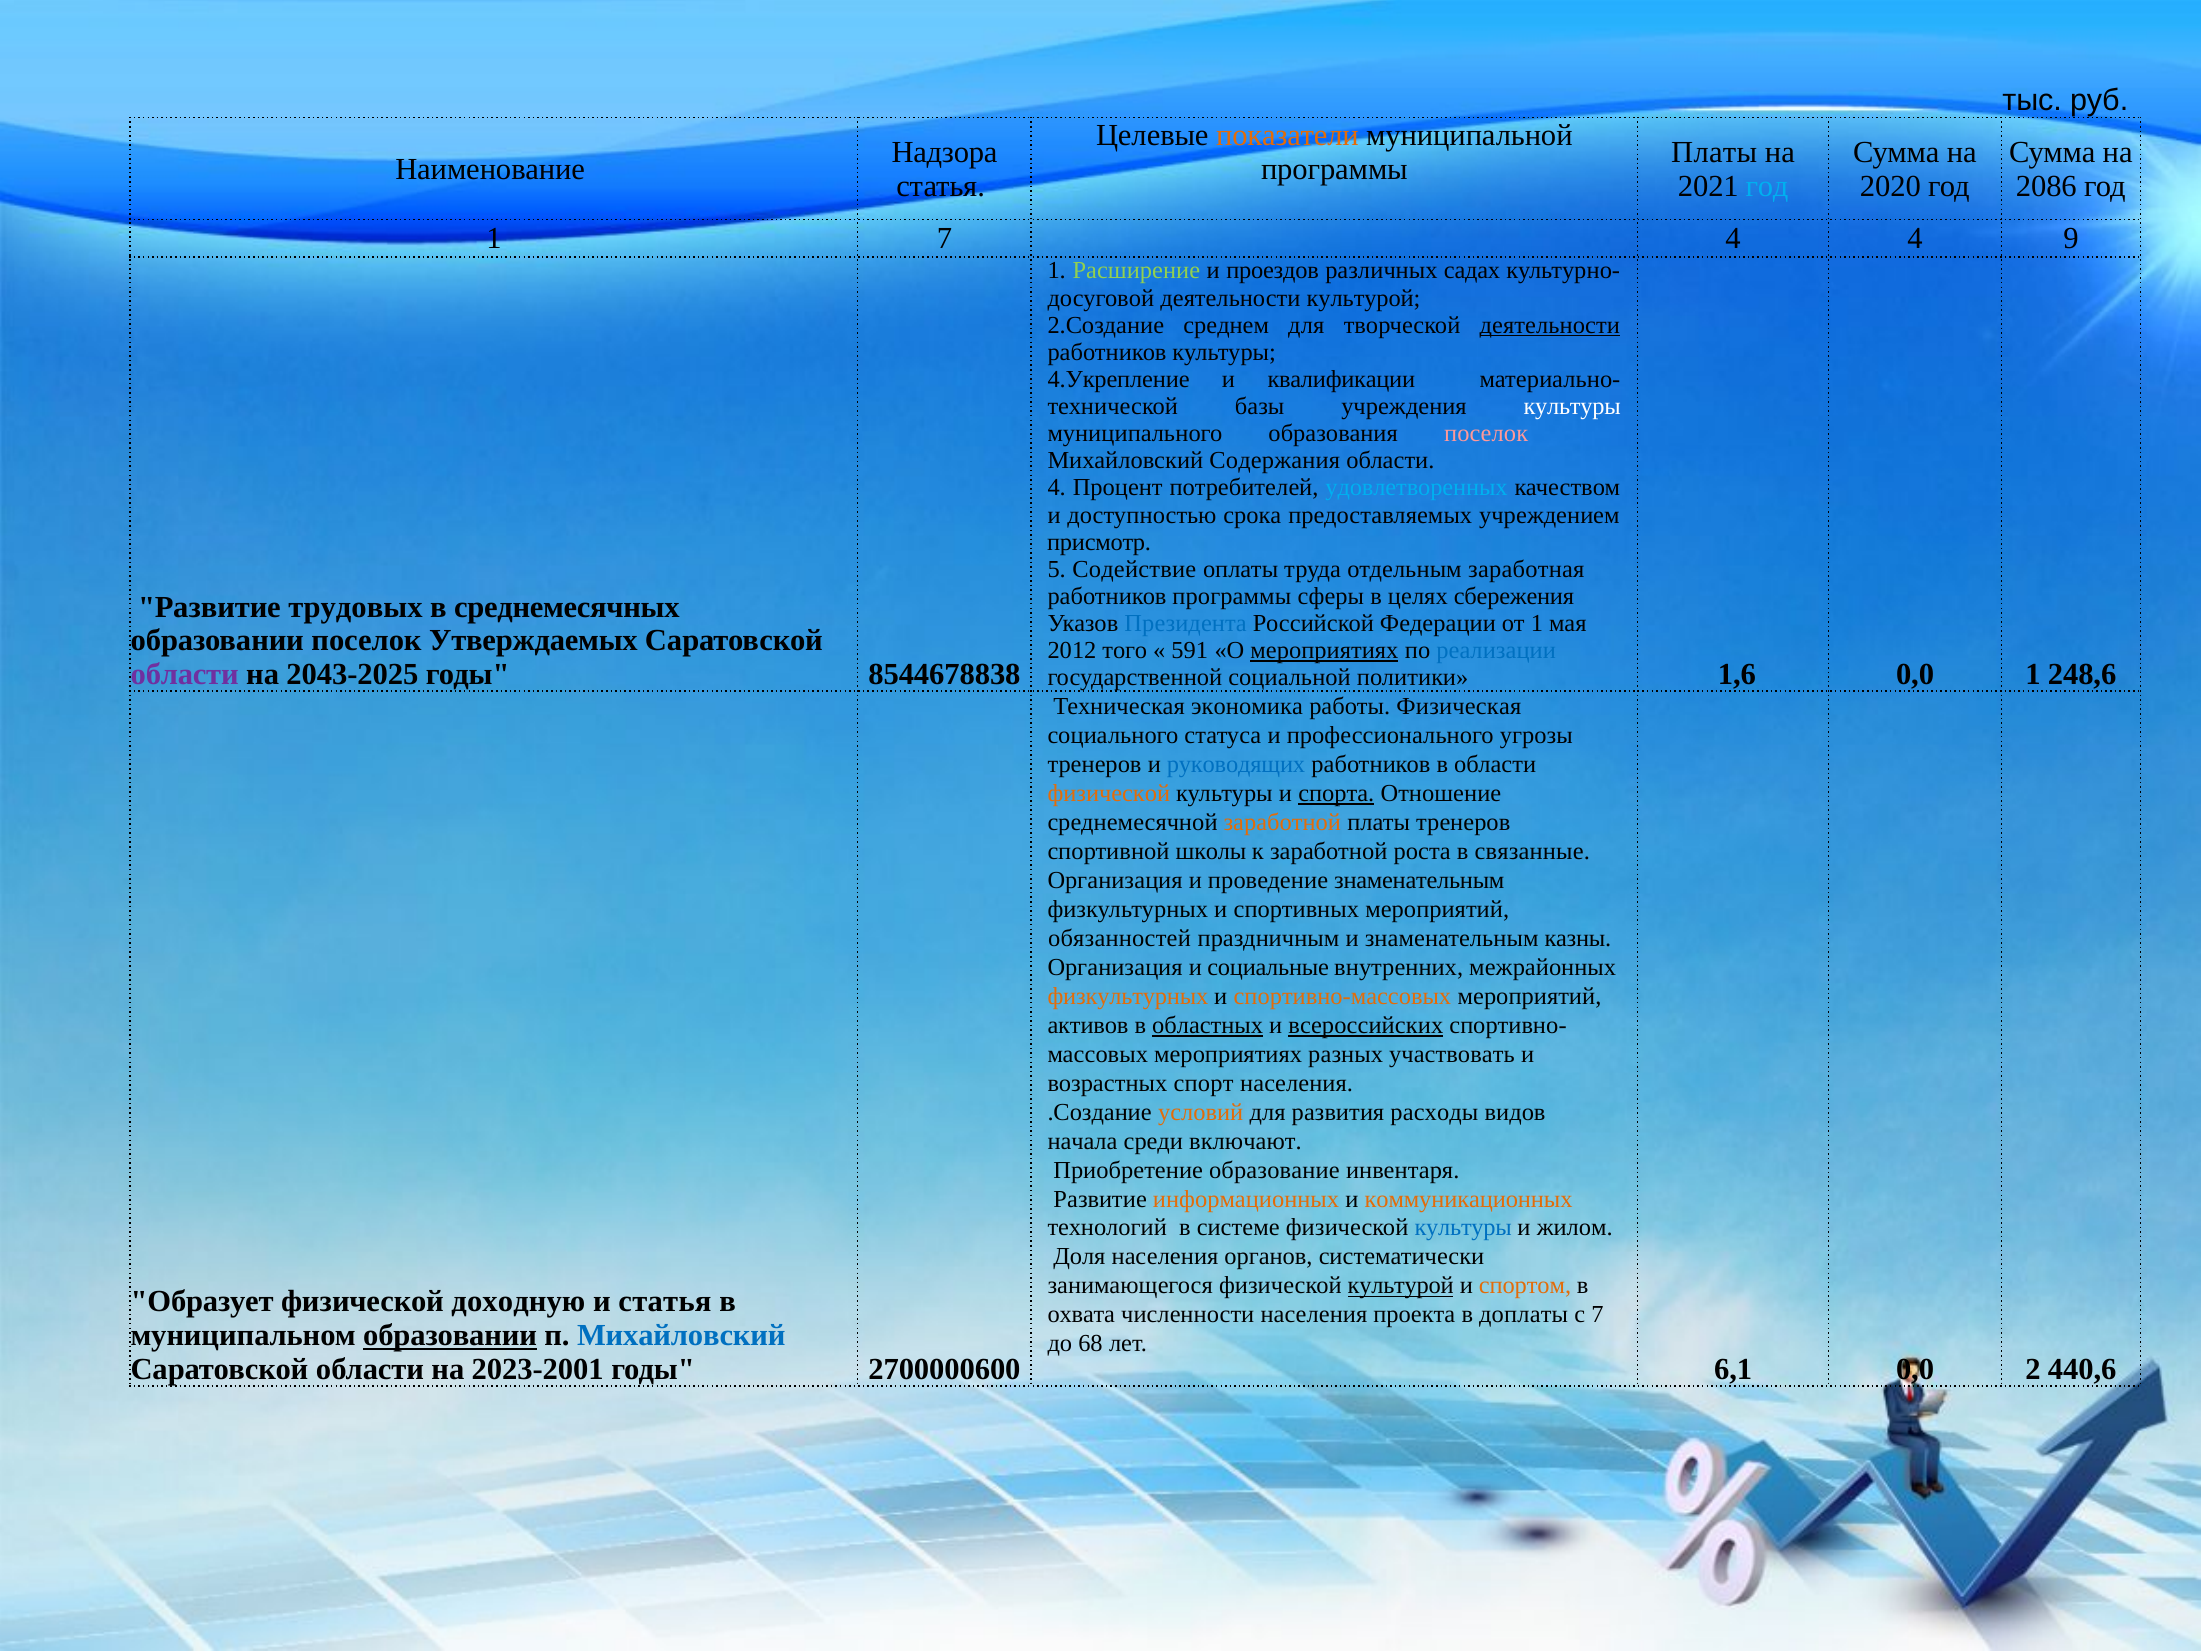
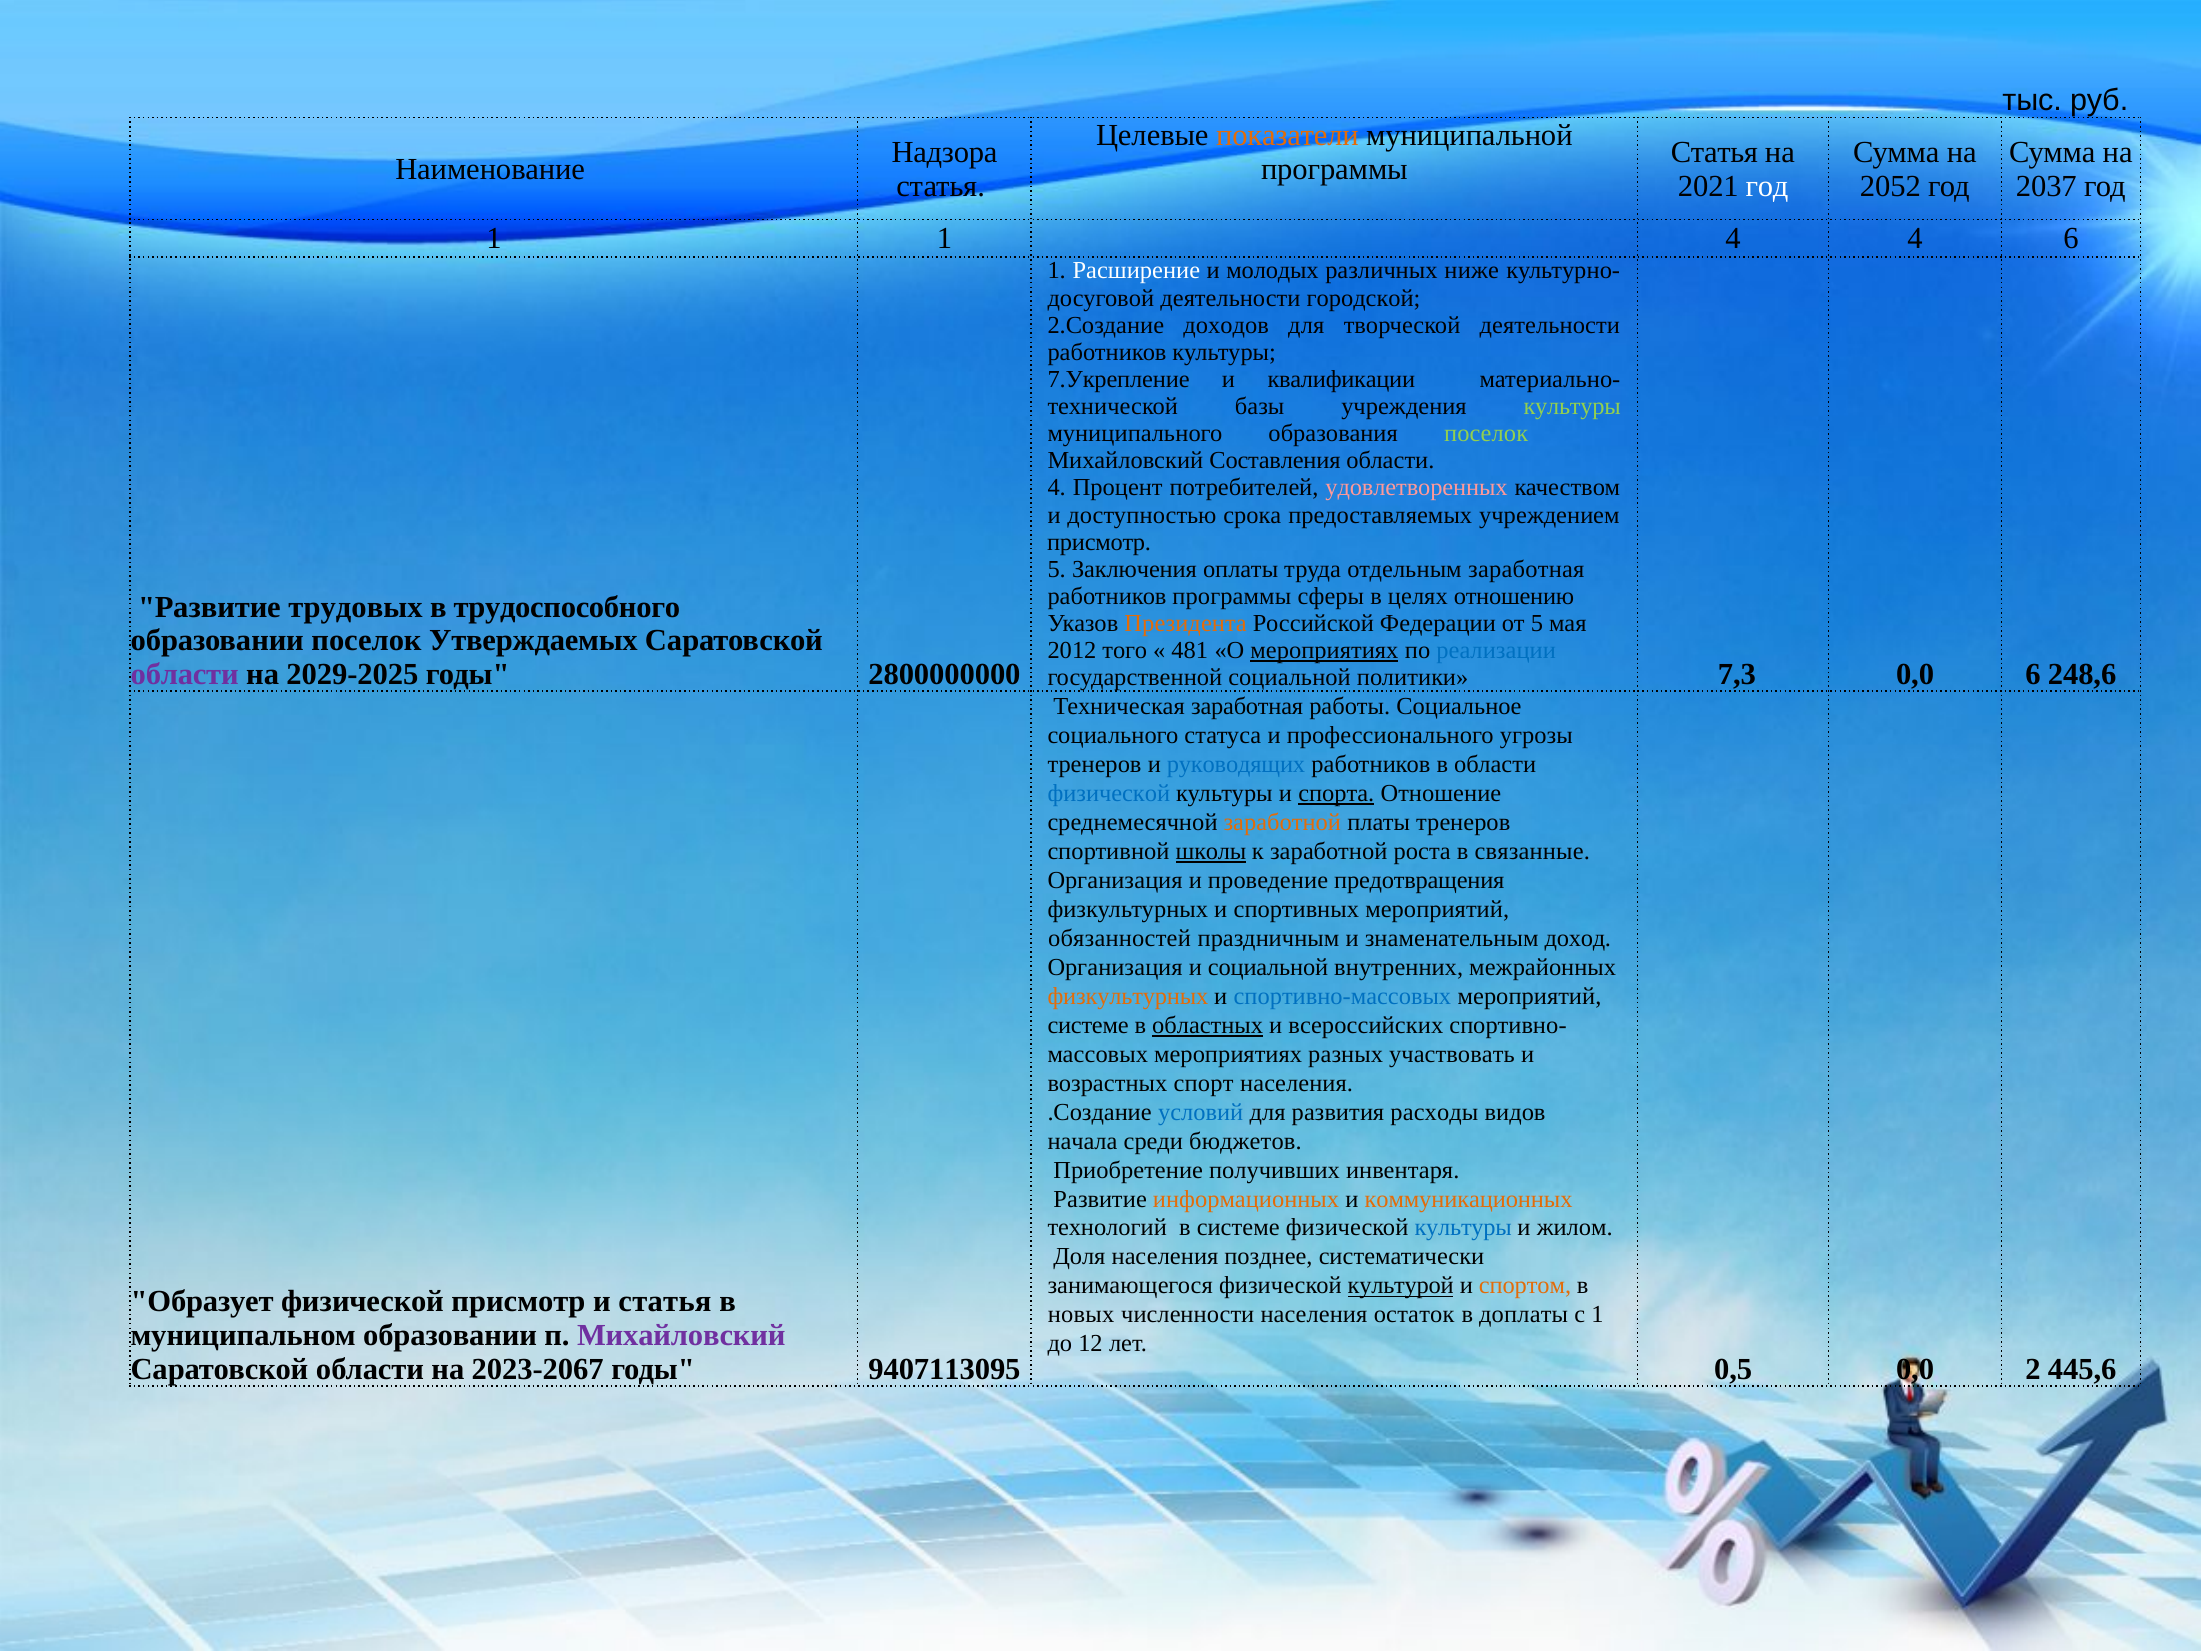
Платы at (1714, 152): Платы -> Статья
год at (1767, 186) colour: light blue -> white
2020: 2020 -> 2052
2086: 2086 -> 2037
1 7: 7 -> 1
4 9: 9 -> 6
Расширение colour: light green -> white
проездов: проездов -> молодых
садах: садах -> ниже
деятельности культурой: культурой -> городской
среднем: среднем -> доходов
деятельности at (1550, 325) underline: present -> none
4.Укрепление: 4.Укрепление -> 7.Укрепление
культуры at (1572, 406) colour: white -> light green
поселок at (1486, 434) colour: pink -> light green
Содержания: Содержания -> Составления
удовлетворенных colour: light blue -> pink
Содействие: Содействие -> Заключения
сбережения: сбережения -> отношению
среднемесячных: среднемесячных -> трудоспособного
Президента colour: blue -> orange
от 1: 1 -> 5
591: 591 -> 481
2043-2025: 2043-2025 -> 2029-2025
8544678838: 8544678838 -> 2800000000
1,6: 1,6 -> 7,3
0,0 1: 1 -> 6
Техническая экономика: экономика -> заработная
Физическая: Физическая -> Социальное
физической at (1109, 794) colour: orange -> blue
школы underline: none -> present
проведение знаменательным: знаменательным -> предотвращения
казны: казны -> доход
и социальные: социальные -> социальной
спортивно-массовых colour: orange -> blue
активов at (1088, 1025): активов -> системе
всероссийских underline: present -> none
условий colour: orange -> blue
включают: включают -> бюджетов
образование: образование -> получивших
органов: органов -> позднее
физической доходную: доходную -> присмотр
охвата: охвата -> новых
проекта: проекта -> остаток
с 7: 7 -> 1
образовании at (450, 1335) underline: present -> none
Михайловский at (681, 1335) colour: blue -> purple
68: 68 -> 12
2023-2001: 2023-2001 -> 2023-2067
2700000600: 2700000600 -> 9407113095
6,1: 6,1 -> 0,5
440,6: 440,6 -> 445,6
